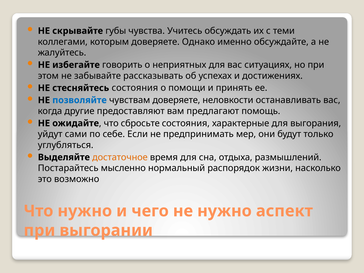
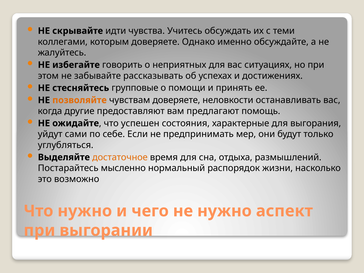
губы: губы -> идти
стесняйтесь состояния: состояния -> групповые
позволяйте colour: blue -> orange
сбросьте: сбросьте -> успешен
